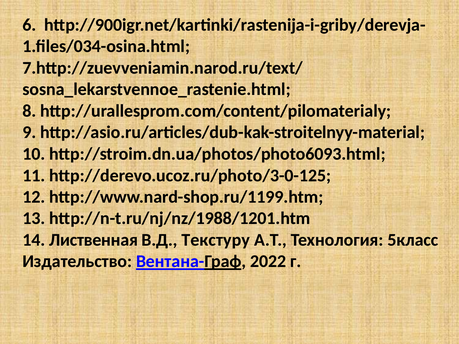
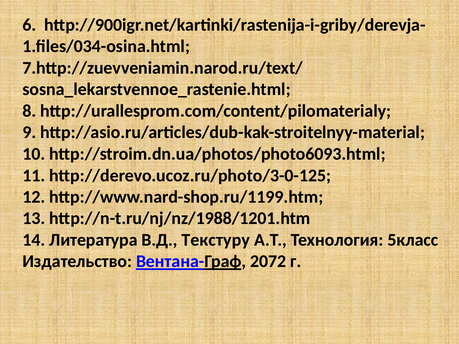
Лиственная: Лиственная -> Литература
2022: 2022 -> 2072
